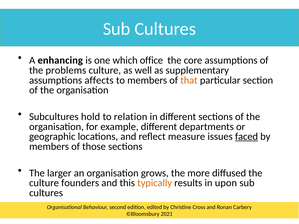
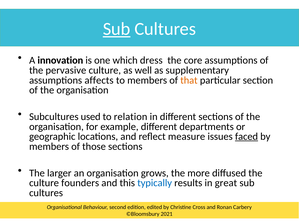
Sub at (117, 29) underline: none -> present
enhancing: enhancing -> innovation
office: office -> dress
problems: problems -> pervasive
hold: hold -> used
typically colour: orange -> blue
upon: upon -> great
